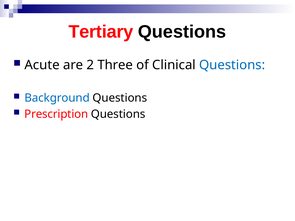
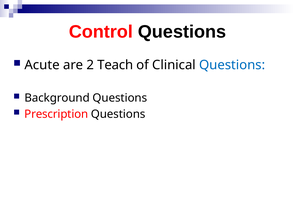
Tertiary: Tertiary -> Control
Three: Three -> Teach
Background colour: blue -> black
